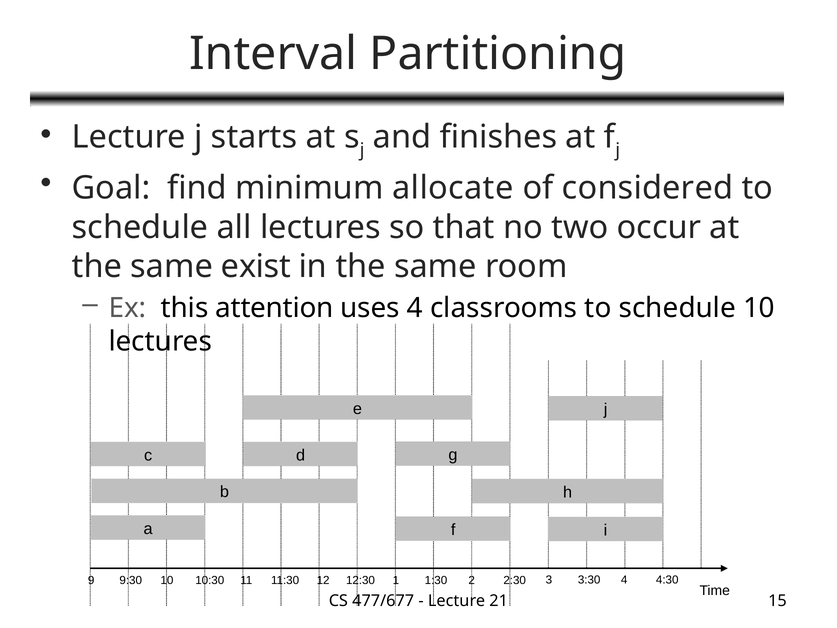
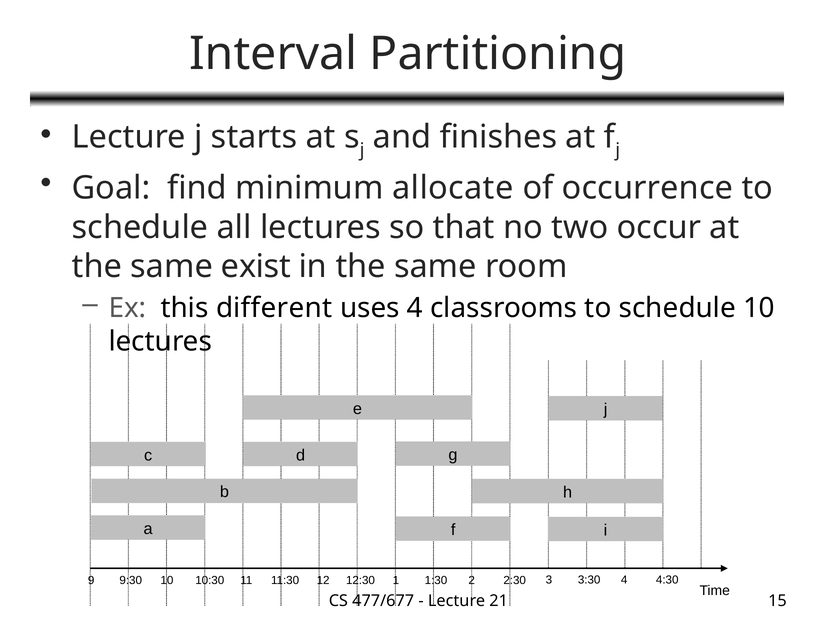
considered: considered -> occurrence
attention: attention -> different
